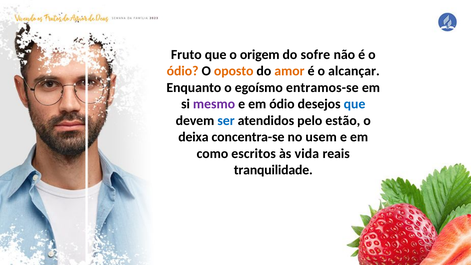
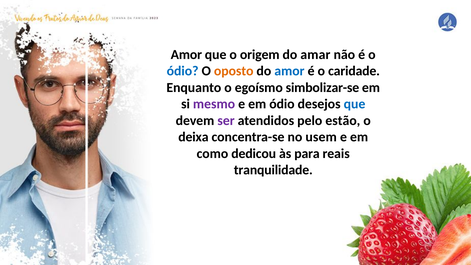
Fruto at (186, 55): Fruto -> Amor
sofre: sofre -> amar
ódio at (183, 71) colour: orange -> blue
amor at (289, 71) colour: orange -> blue
alcançar: alcançar -> caridade
entramos-se: entramos-se -> simbolizar-se
ser colour: blue -> purple
escritos: escritos -> dedicou
vida: vida -> para
